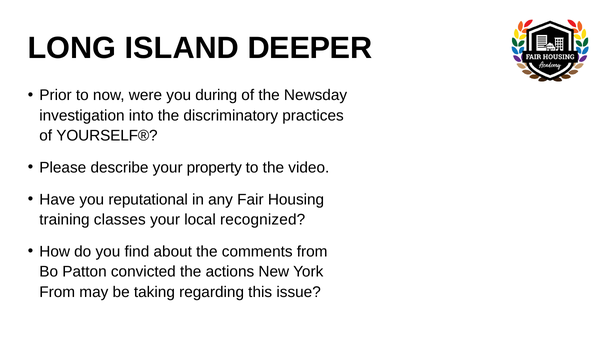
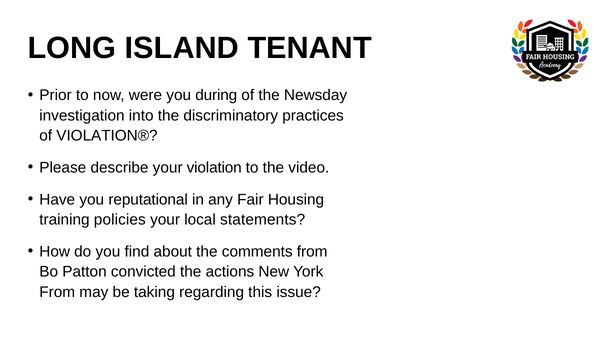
DEEPER: DEEPER -> TENANT
YOURSELF®: YOURSELF® -> VIOLATION®
property: property -> violation
classes: classes -> policies
recognized: recognized -> statements
